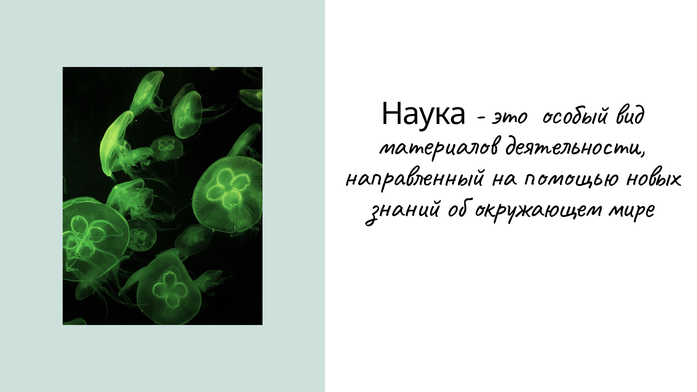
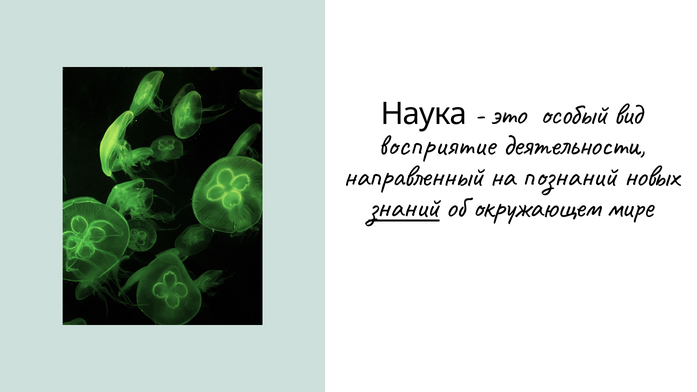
материалов: материалов -> восприятие
помощью: помощью -> познаний
знаний underline: none -> present
